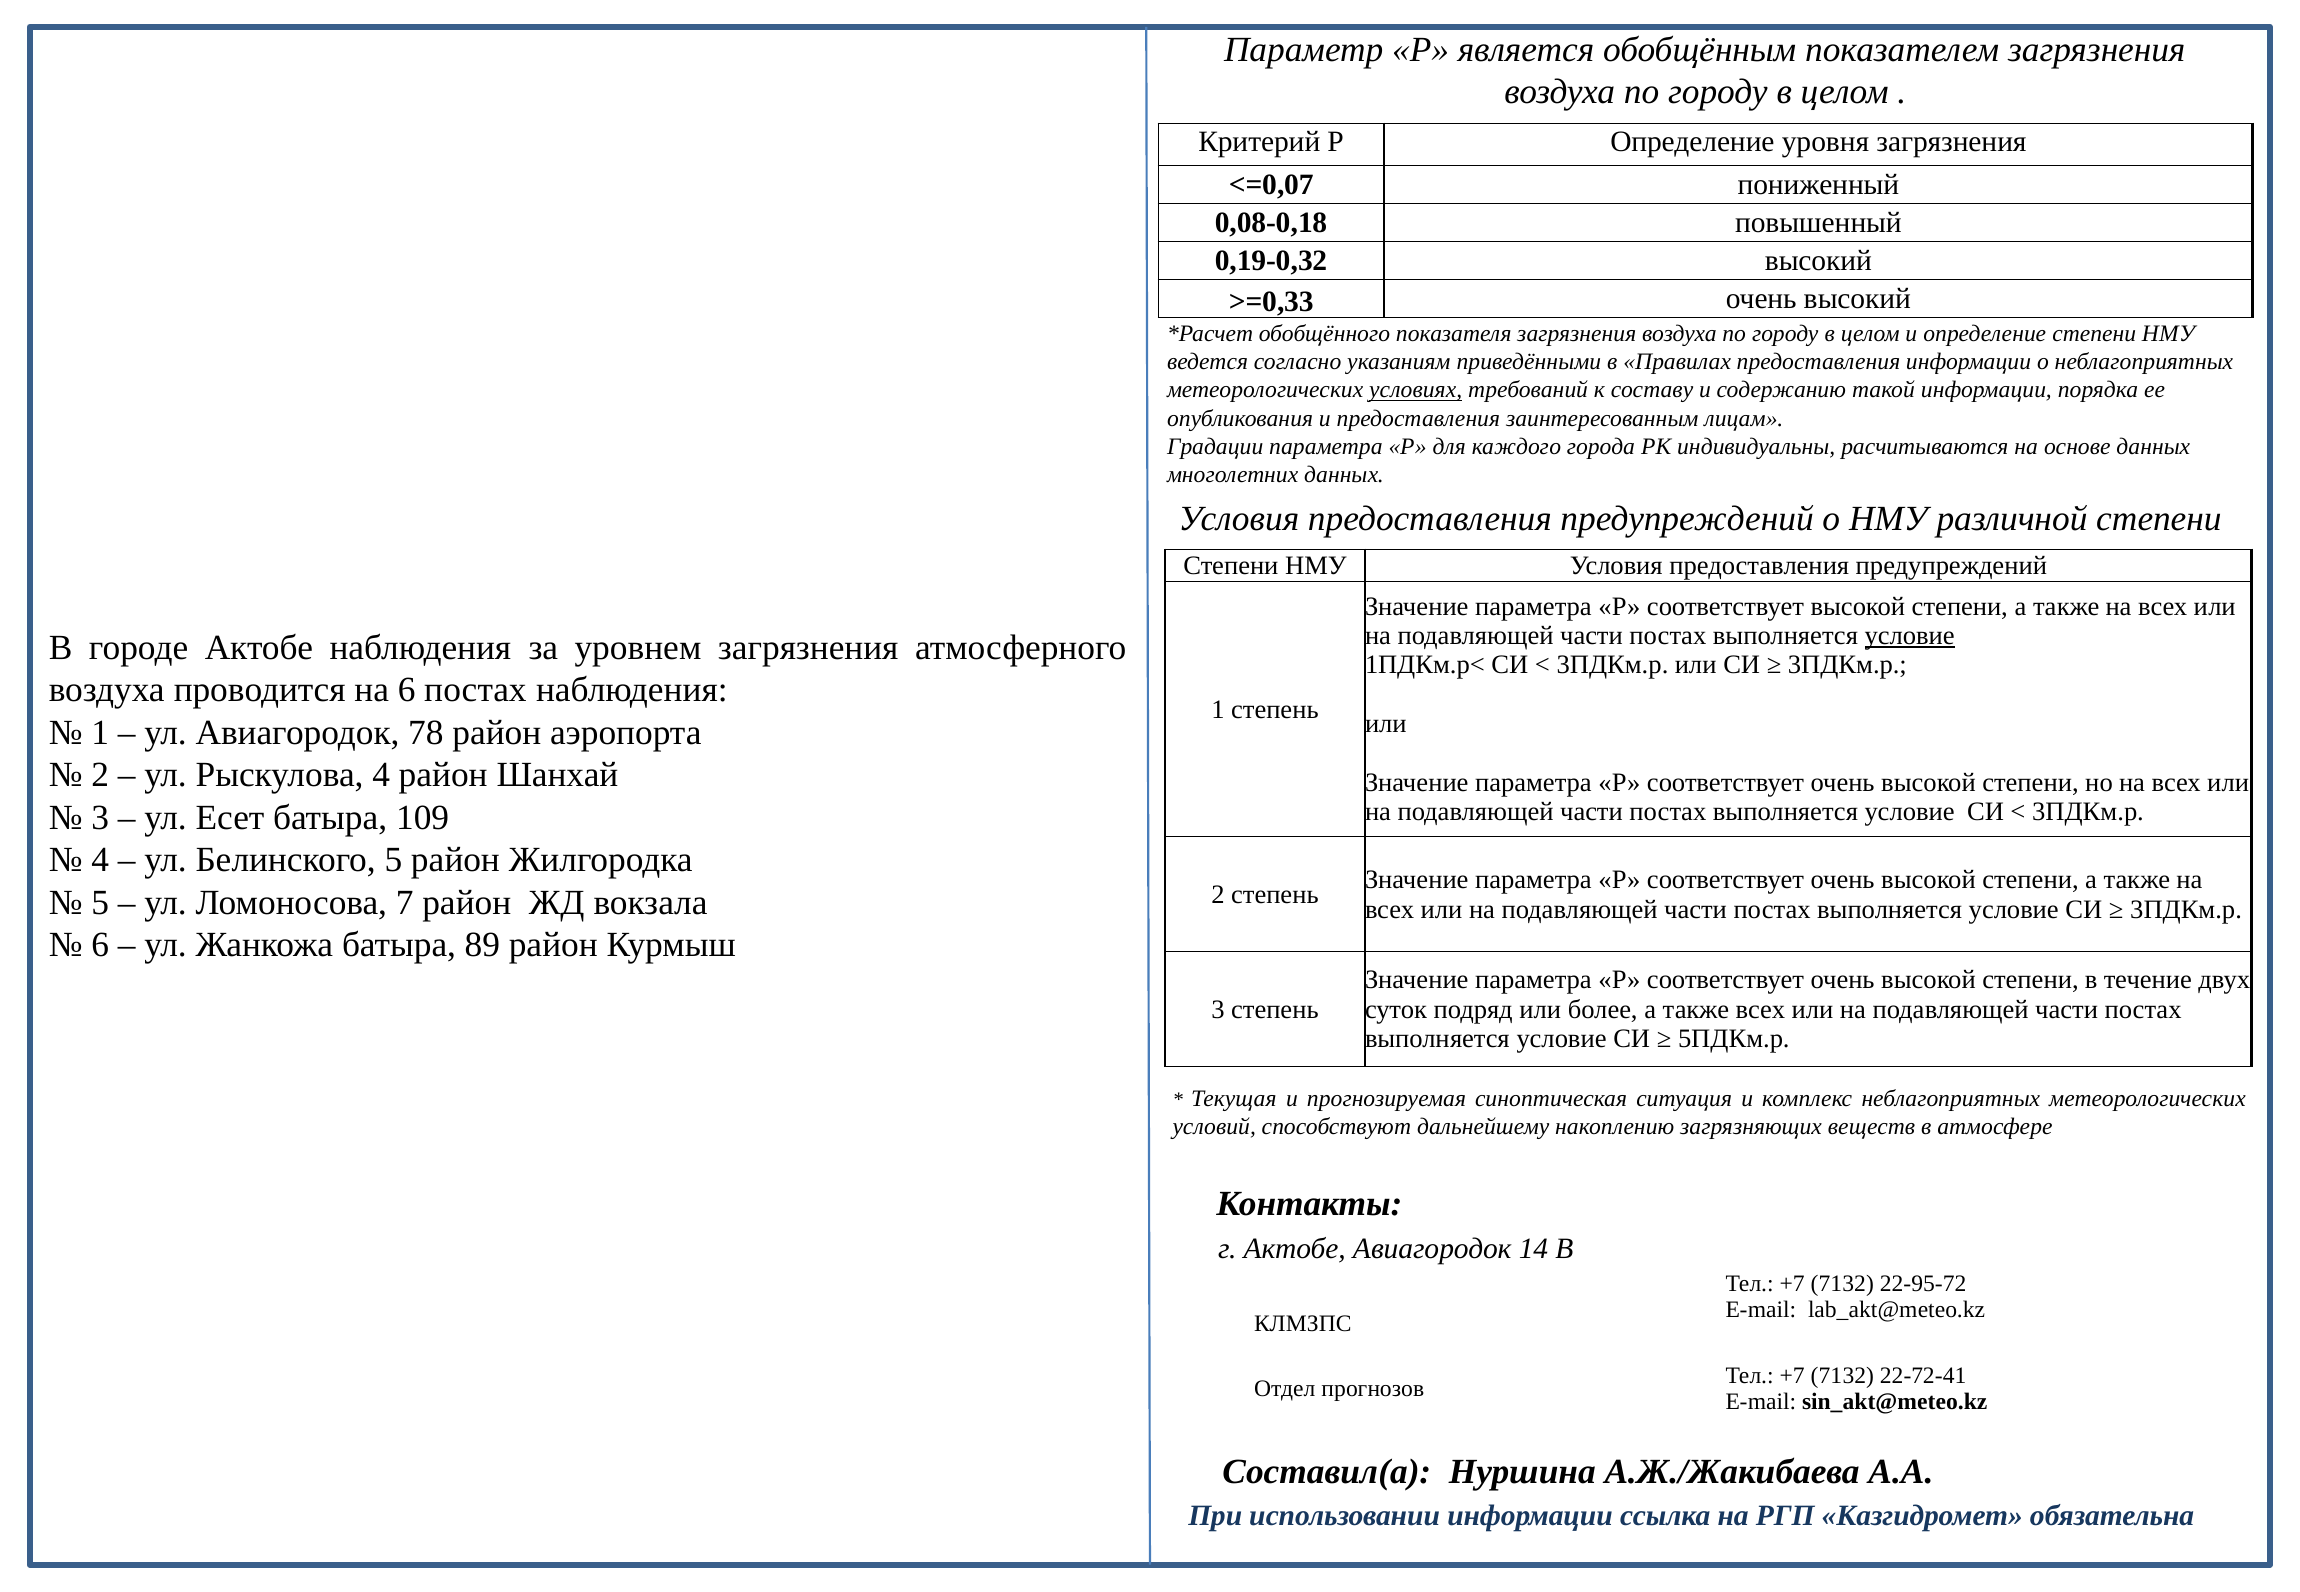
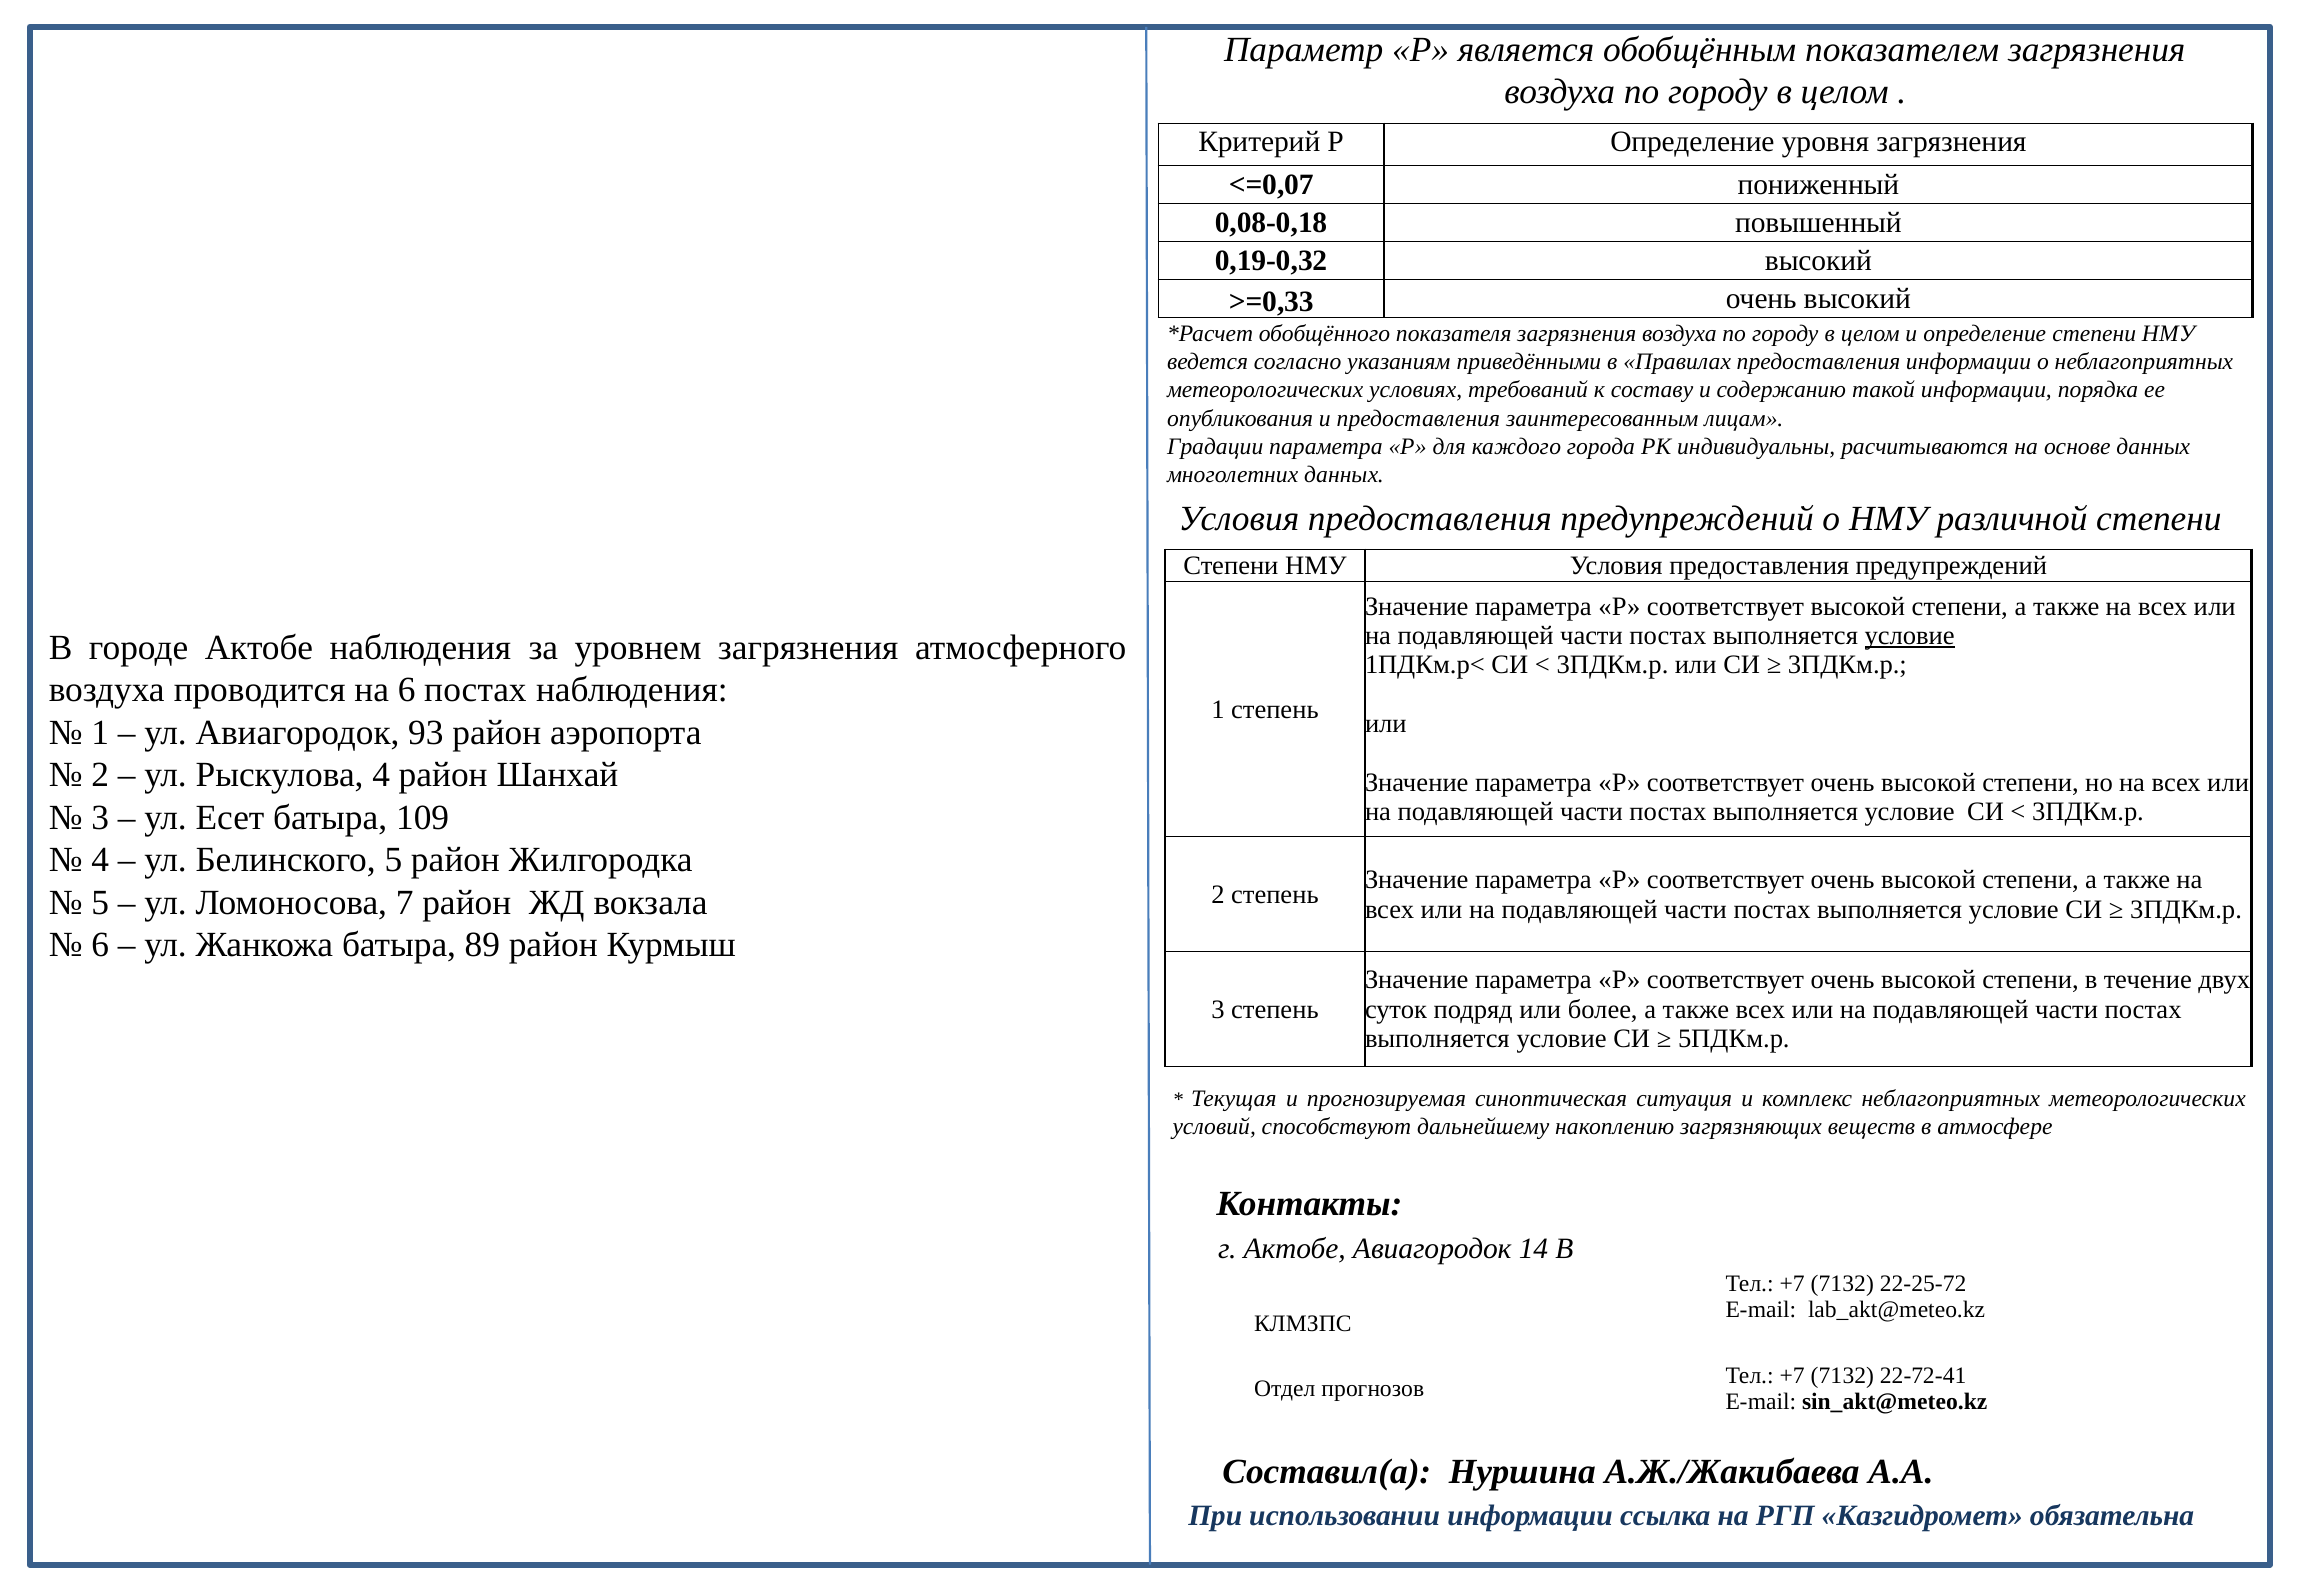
условиях underline: present -> none
78: 78 -> 93
22-95-72: 22-95-72 -> 22-25-72
